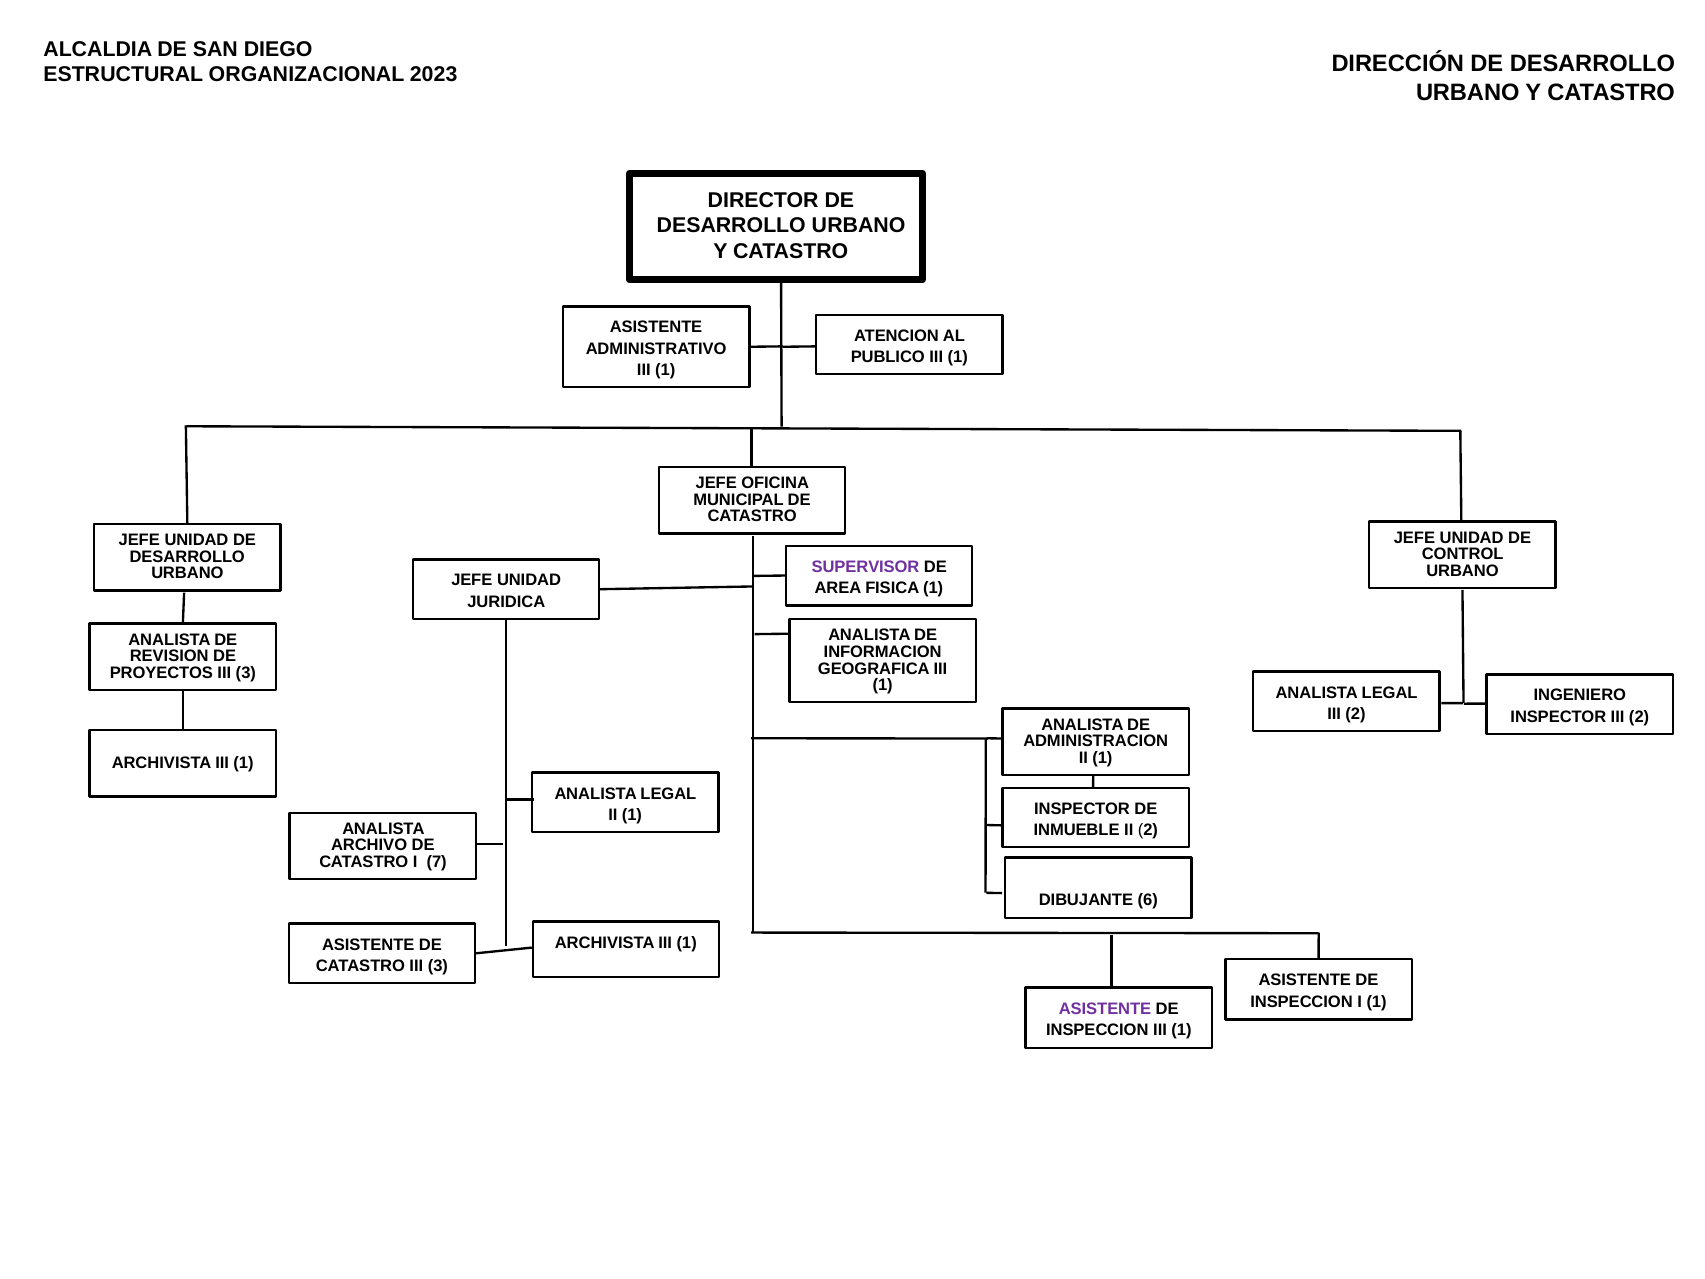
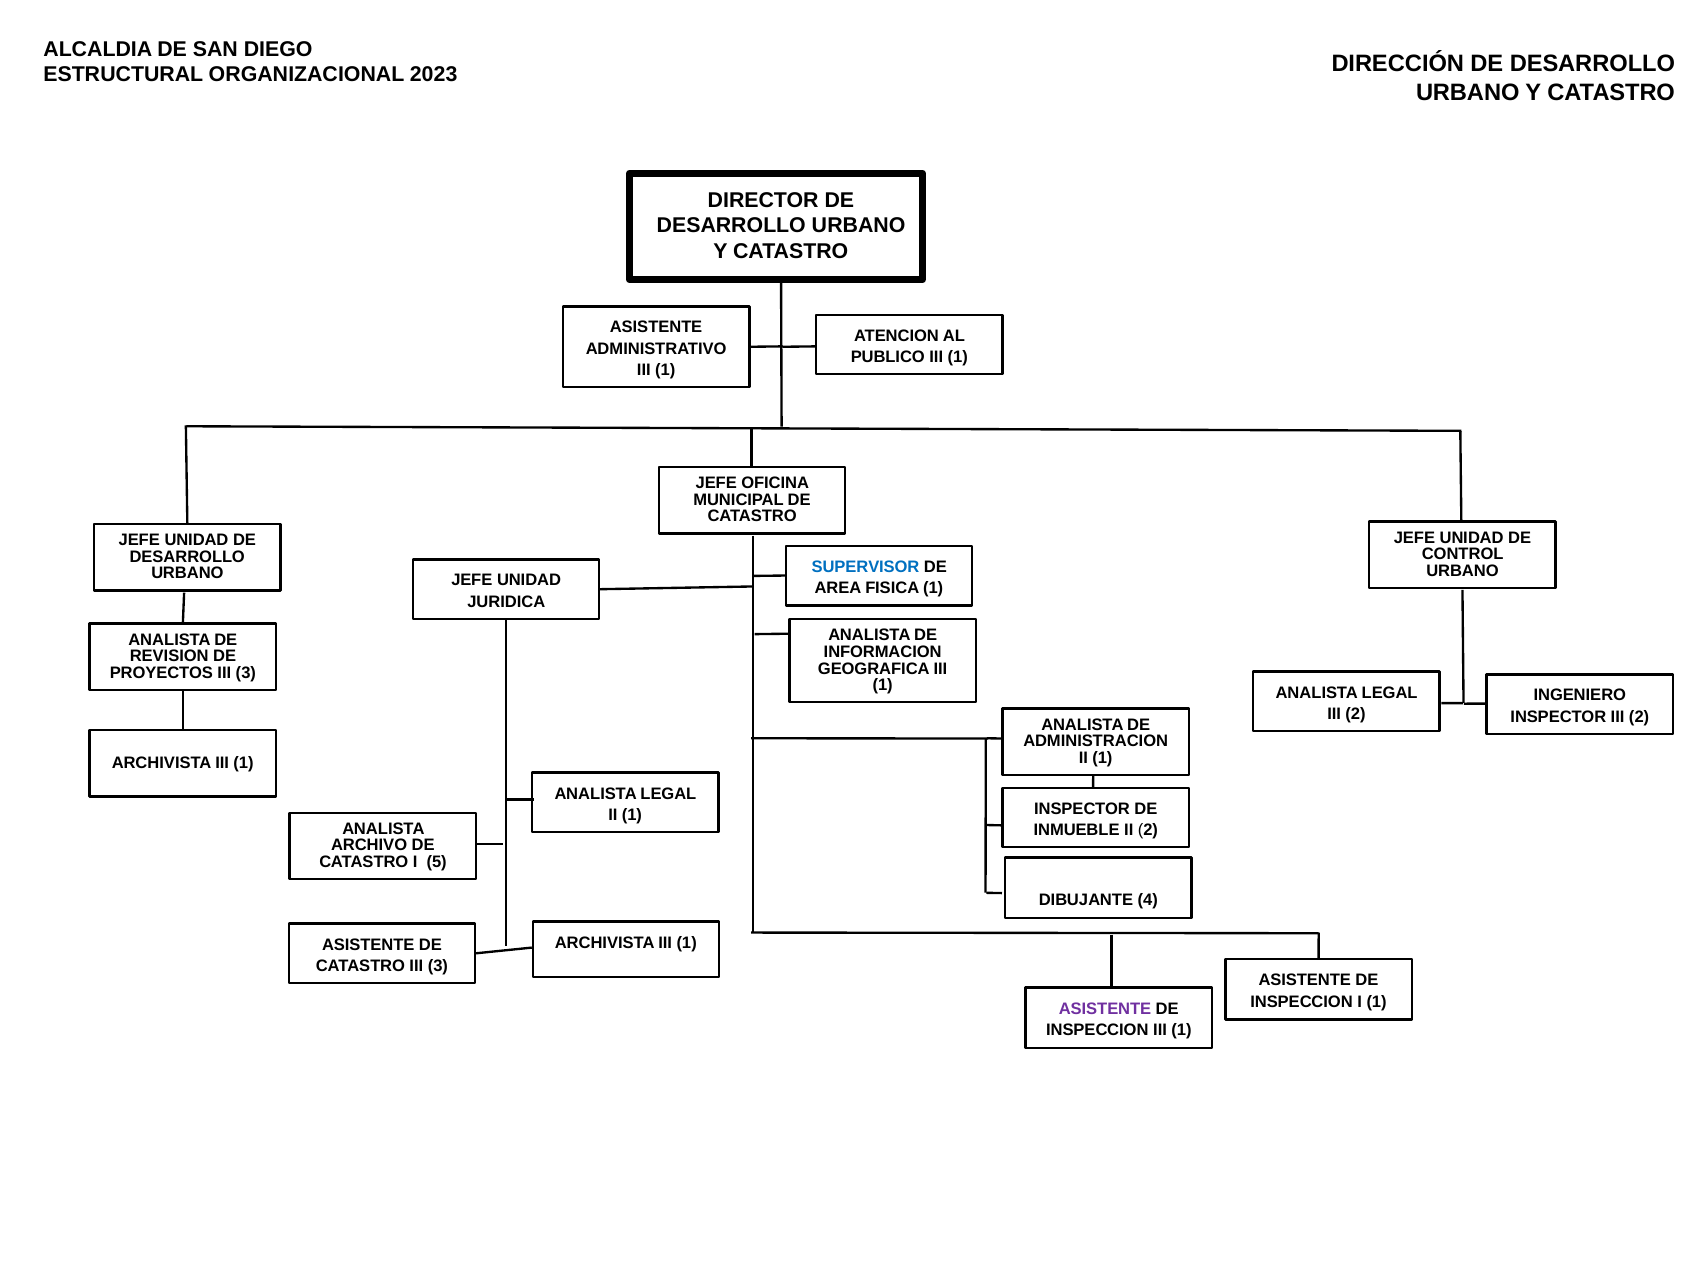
SUPERVISOR colour: purple -> blue
7: 7 -> 5
6: 6 -> 4
